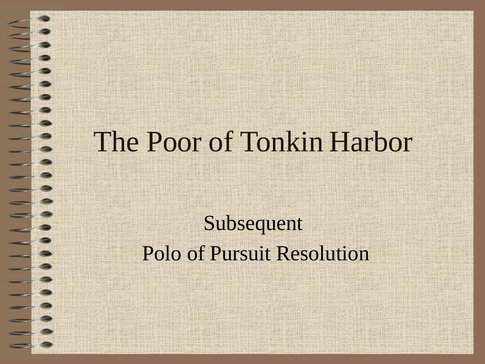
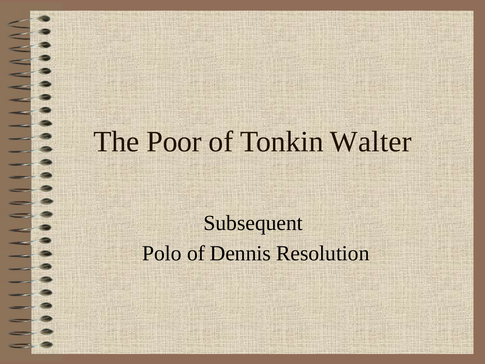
Harbor: Harbor -> Walter
Pursuit: Pursuit -> Dennis
